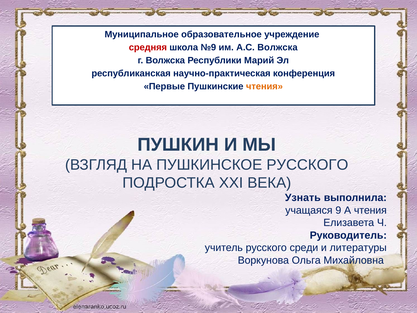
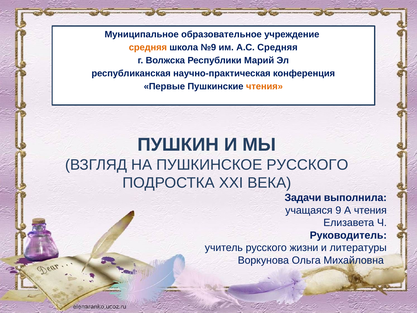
средняя at (148, 47) colour: red -> orange
А.С Волжска: Волжска -> Средняя
Узнать: Узнать -> Задачи
среди: среди -> жизни
